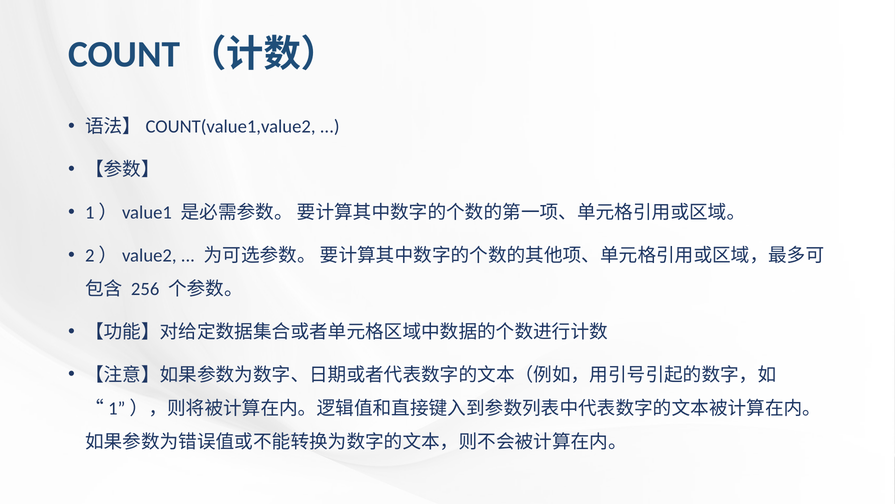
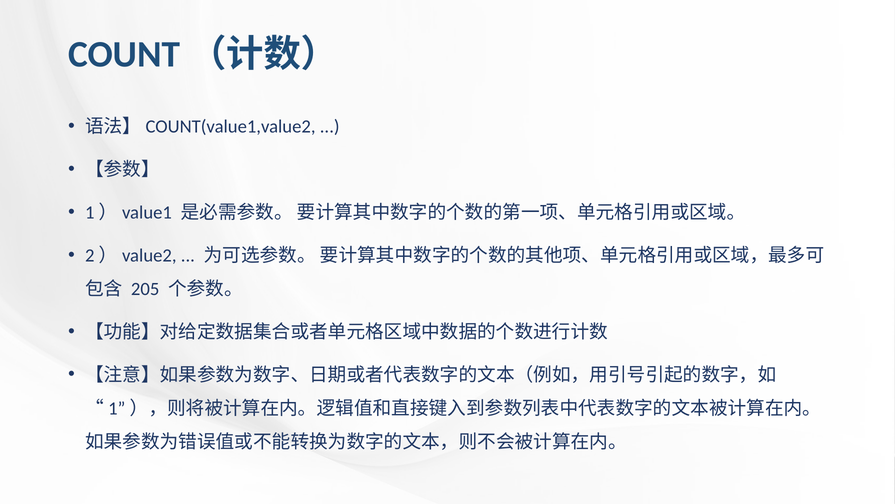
256: 256 -> 205
